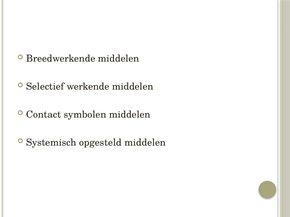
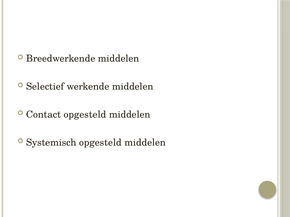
Contact symbolen: symbolen -> opgesteld
